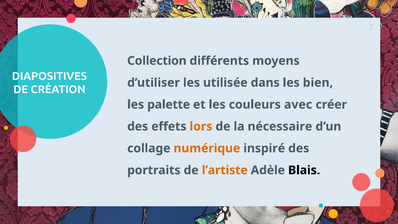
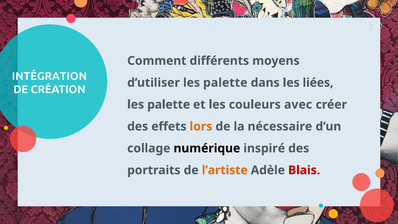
Collection: Collection -> Comment
DIAPOSITIVES: DIAPOSITIVES -> INTÉGRATION
d’utiliser les utilisée: utilisée -> palette
bien: bien -> liées
numérique colour: orange -> black
Blais colour: black -> red
